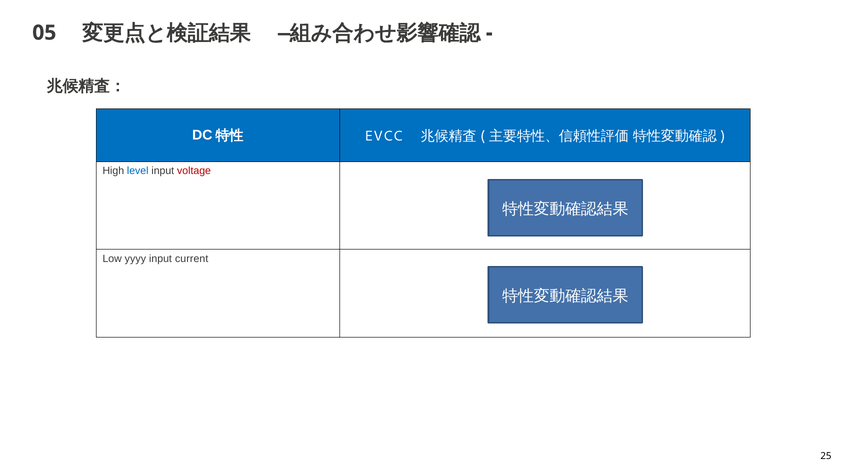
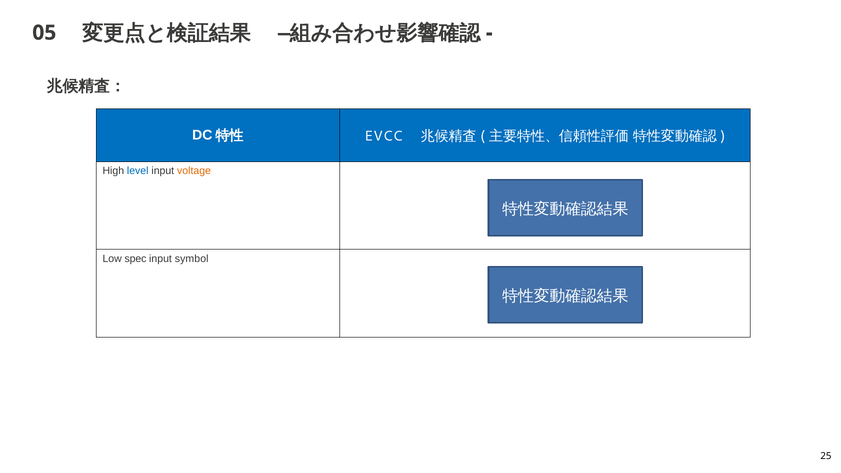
voltage colour: red -> orange
yyyy: yyyy -> spec
current: current -> symbol
